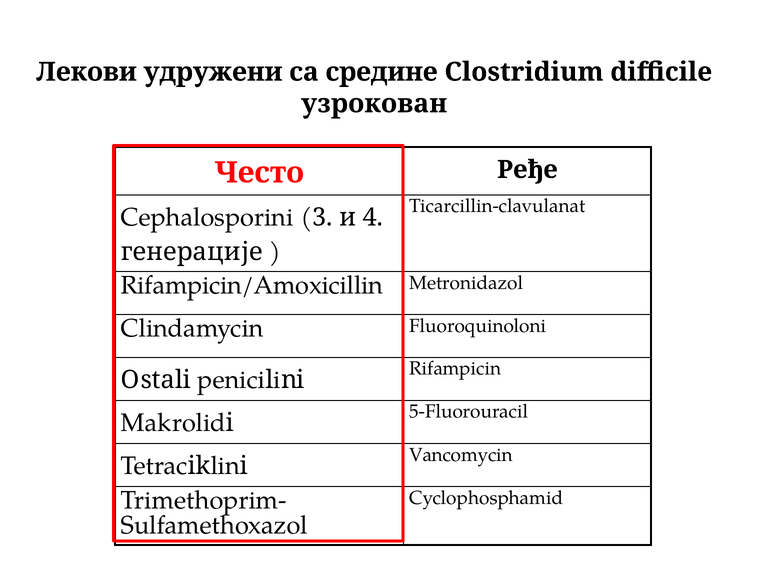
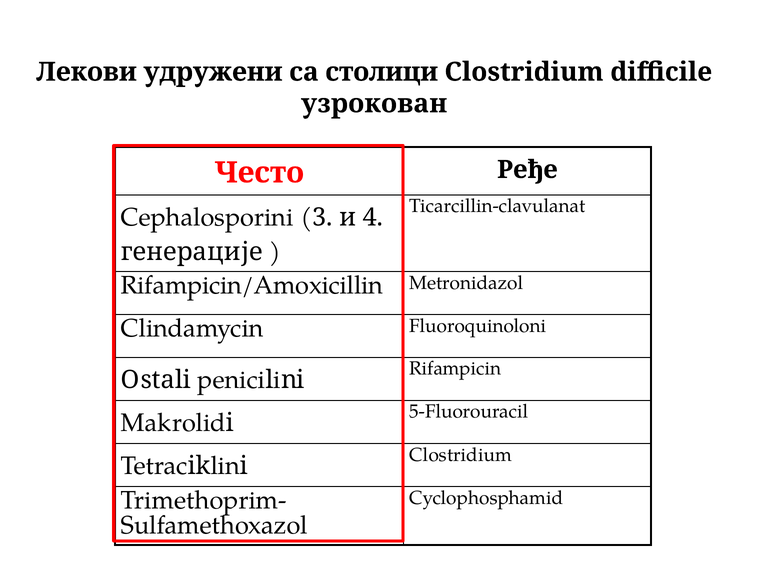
средине: средине -> столици
Tetraciklini Vancomycin: Vancomycin -> Clostridium
